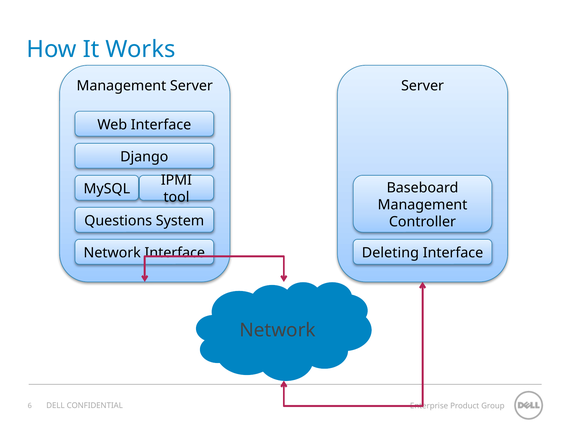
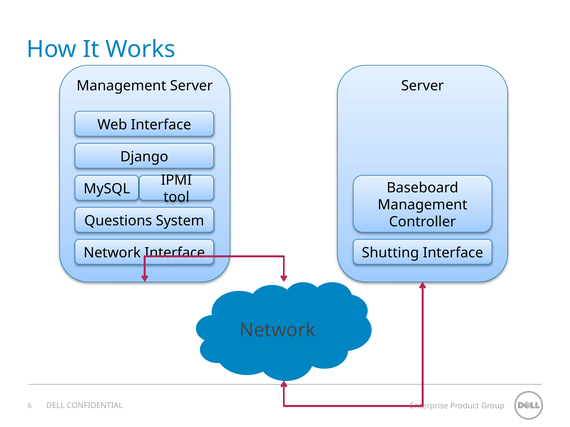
Deleting: Deleting -> Shutting
